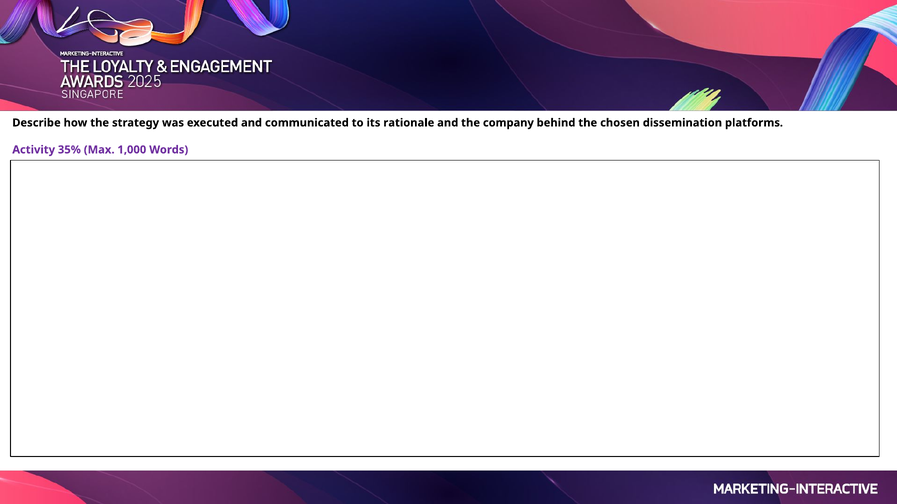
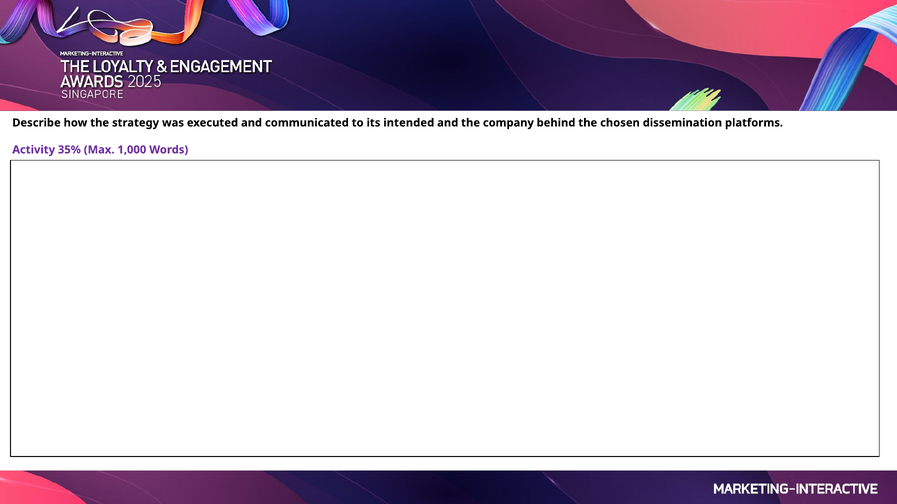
rationale: rationale -> intended
